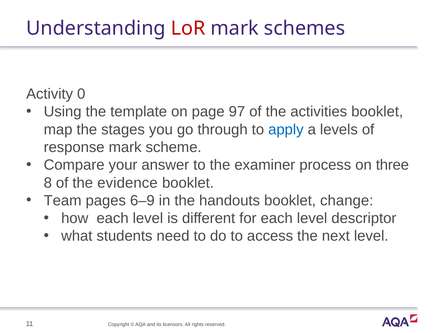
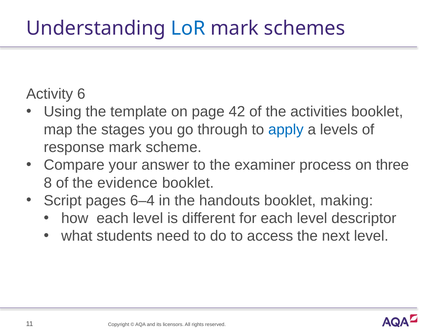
LoR colour: red -> blue
0: 0 -> 6
97: 97 -> 42
Team: Team -> Script
6–9: 6–9 -> 6–4
change: change -> making
